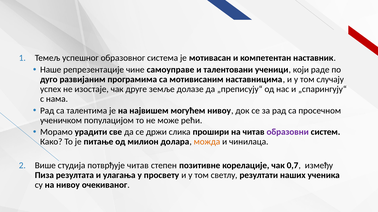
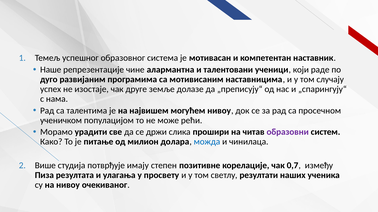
самоуправе: самоуправе -> алармантна
можда colour: orange -> blue
потврђује читав: читав -> имају
